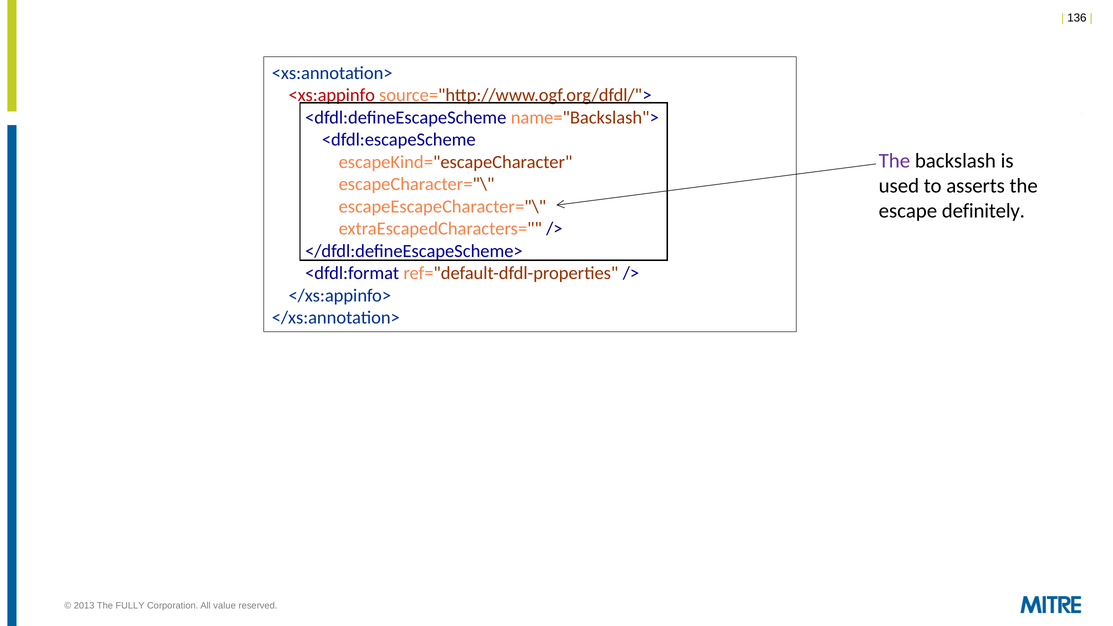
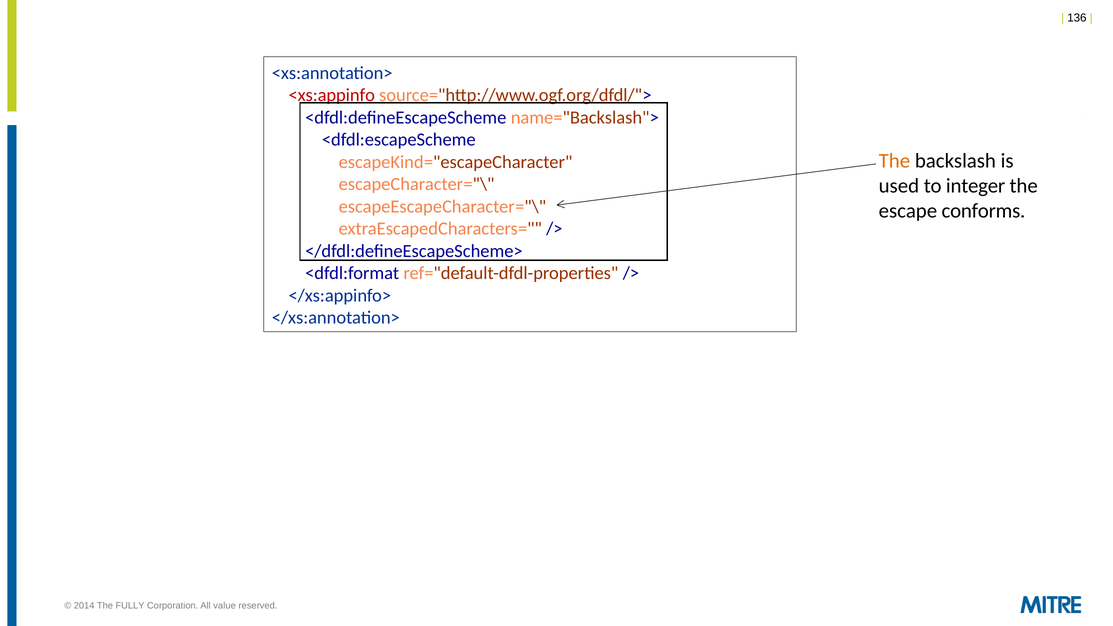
The at (894, 161) colour: purple -> orange
asserts: asserts -> integer
definitely: definitely -> conforms
2013: 2013 -> 2014
